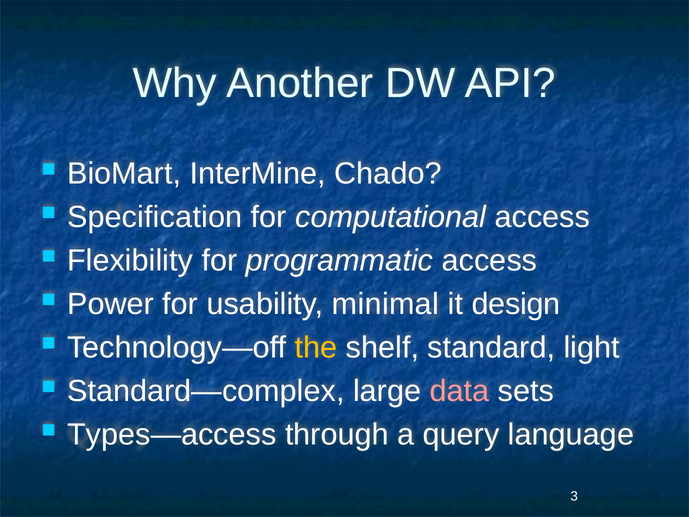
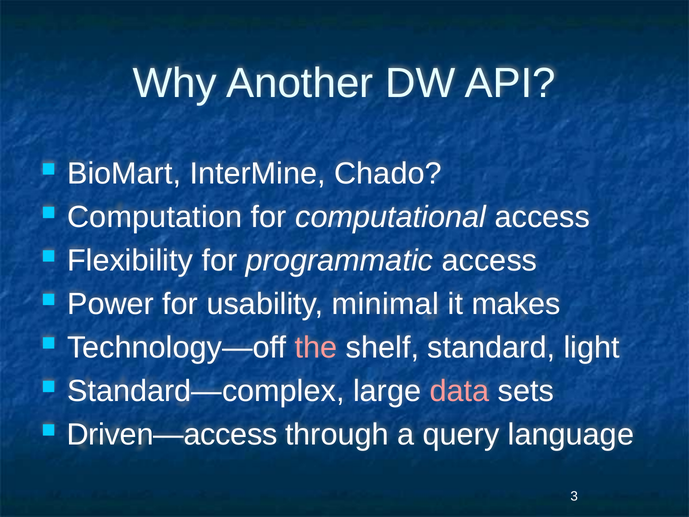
Specification: Specification -> Computation
design: design -> makes
the colour: yellow -> pink
Types—access: Types—access -> Driven—access
